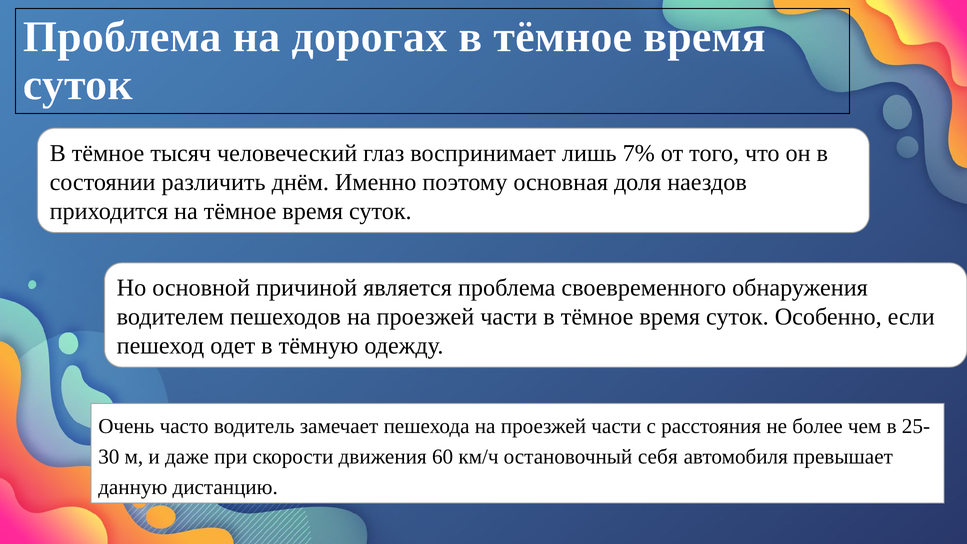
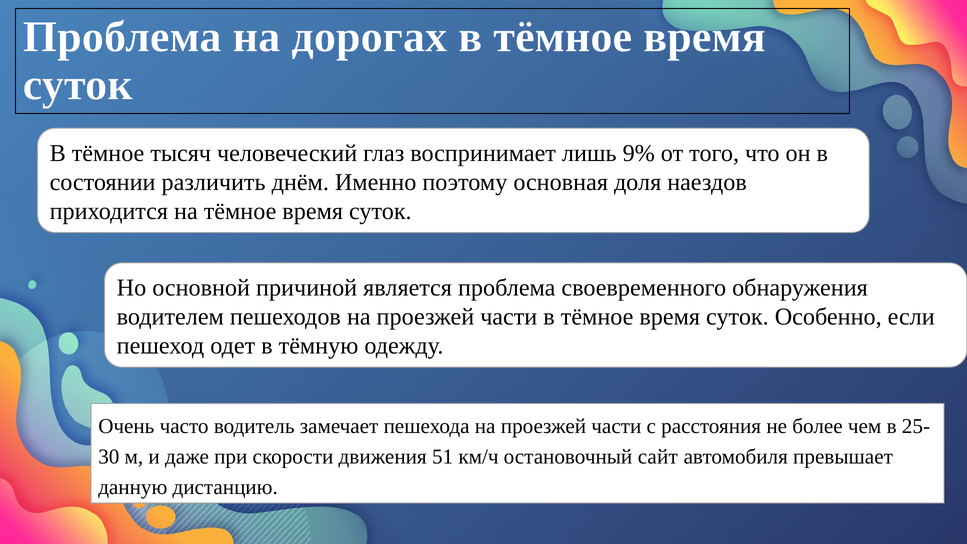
7%: 7% -> 9%
60: 60 -> 51
себя: себя -> сайт
